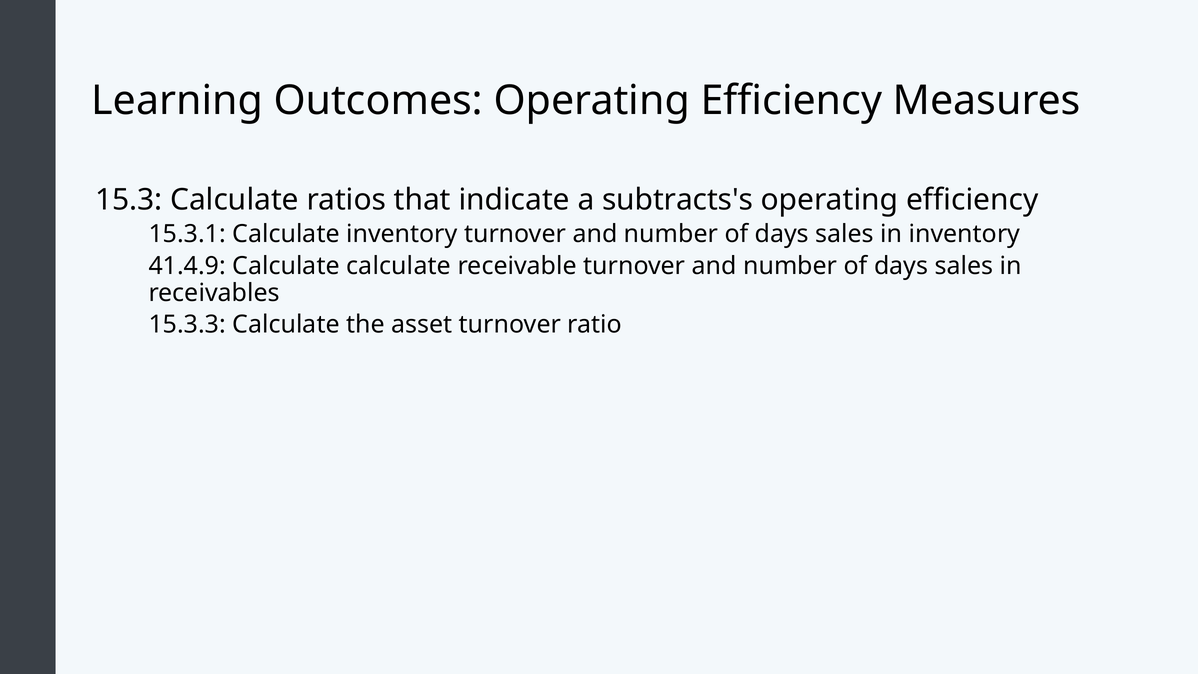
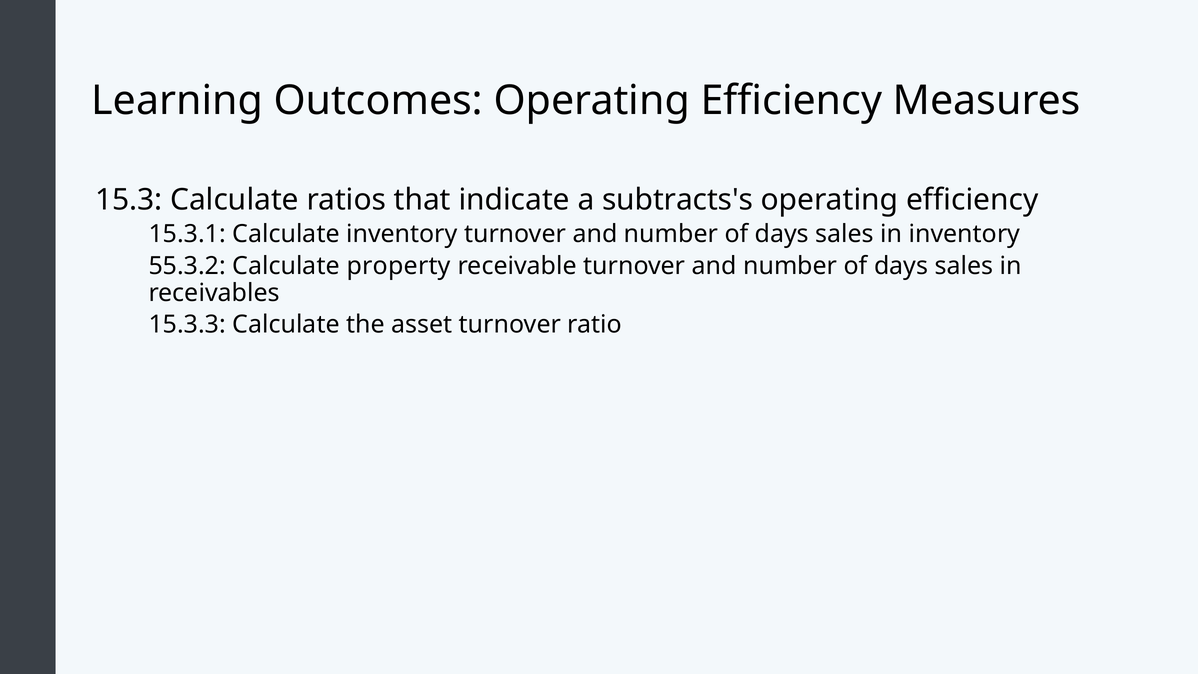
41.4.9: 41.4.9 -> 55.3.2
Calculate calculate: calculate -> property
